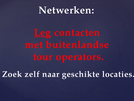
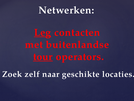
tour underline: none -> present
